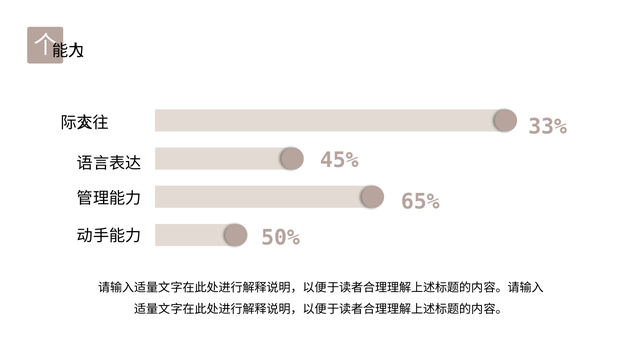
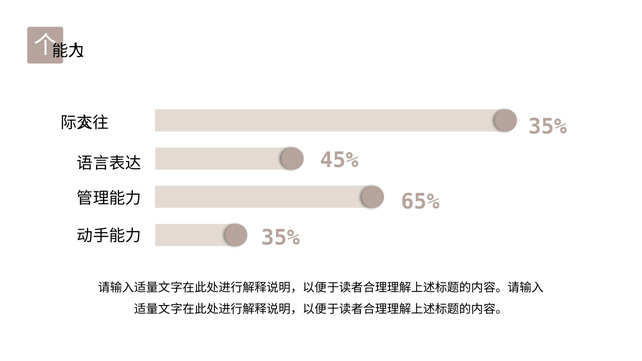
33% at (548, 127): 33% -> 35%
50% at (280, 238): 50% -> 35%
